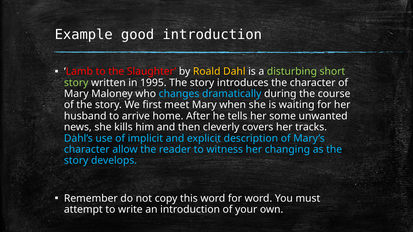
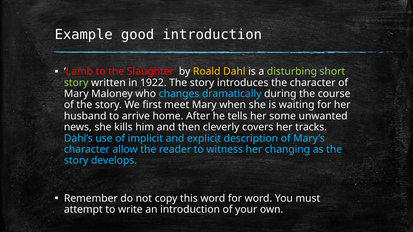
1995: 1995 -> 1922
